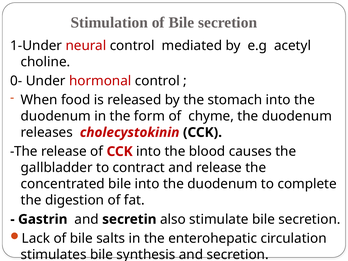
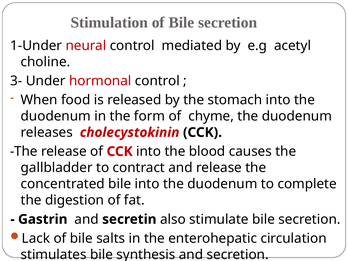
0-: 0- -> 3-
